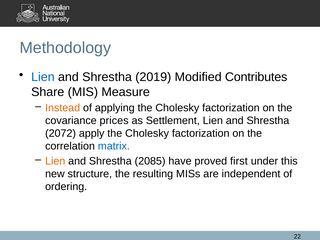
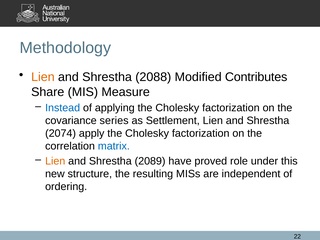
Lien at (43, 77) colour: blue -> orange
2019: 2019 -> 2088
Instead colour: orange -> blue
prices: prices -> series
2072: 2072 -> 2074
2085: 2085 -> 2089
first: first -> role
